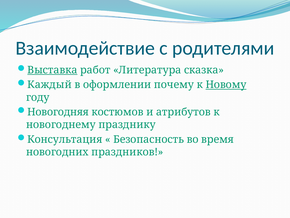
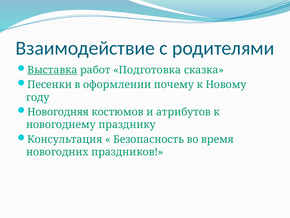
Литература: Литература -> Подготовка
Каждый: Каждый -> Песенки
Новому underline: present -> none
